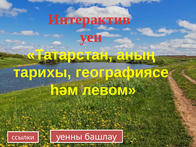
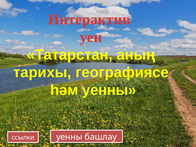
һәм левом: левом -> уенны
